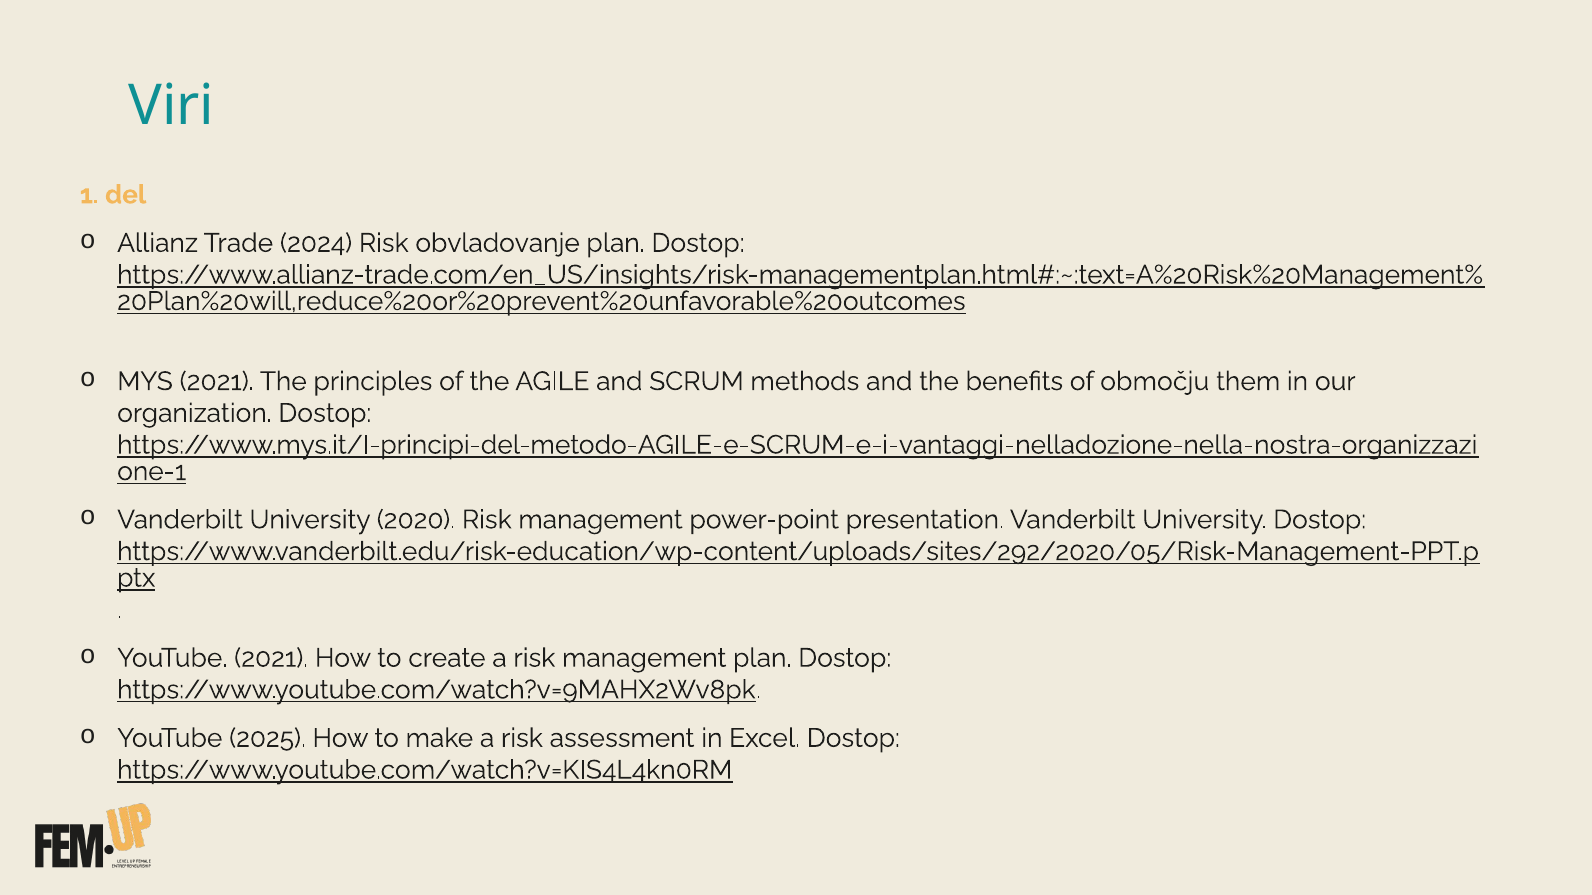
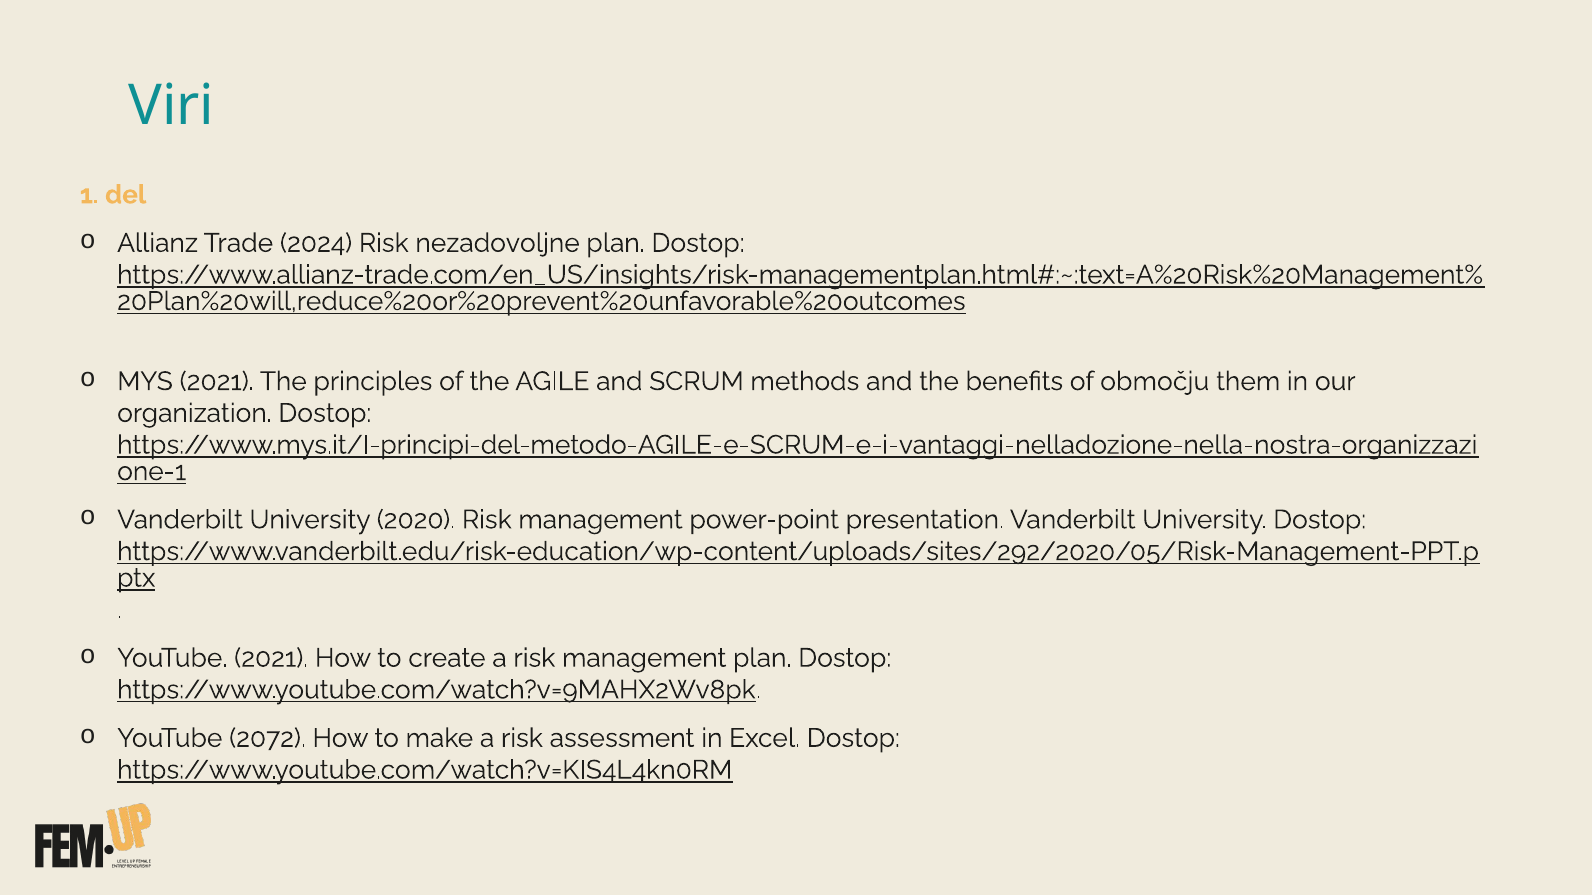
obvladovanje: obvladovanje -> nezadovoljne
2025: 2025 -> 2072
